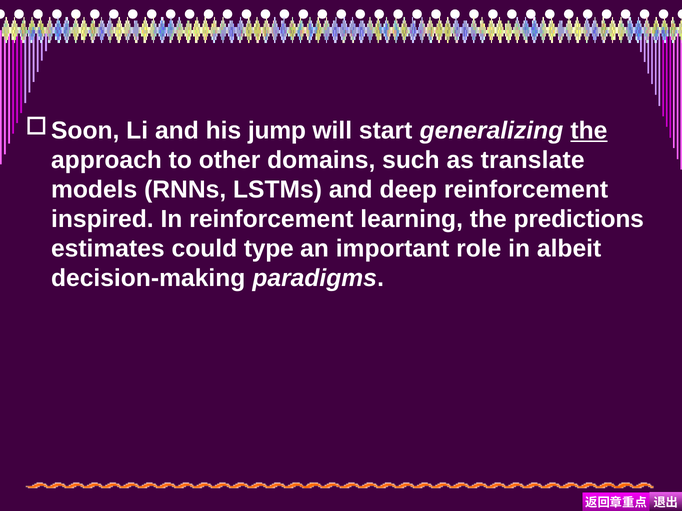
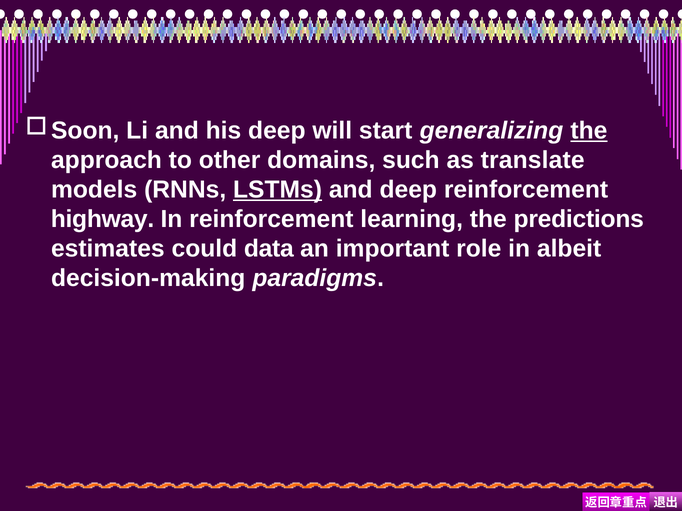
his jump: jump -> deep
LSTMs underline: none -> present
inspired: inspired -> highway
type: type -> data
